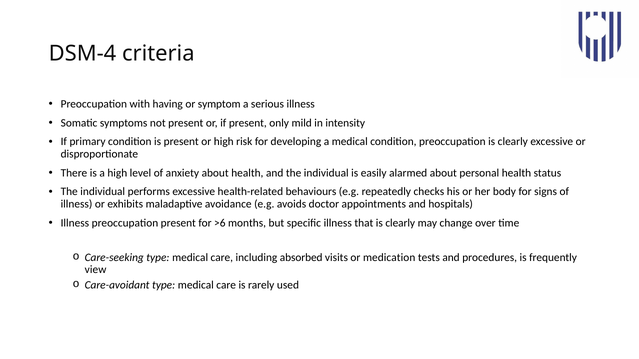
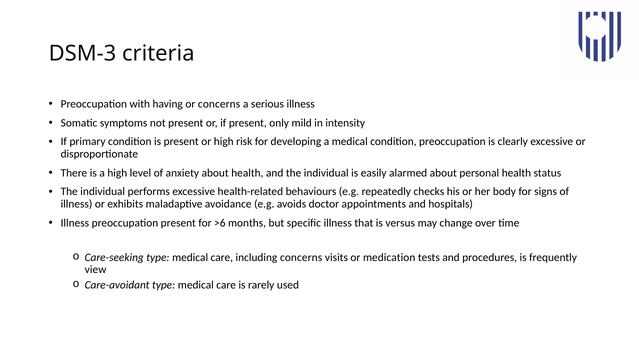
DSM-4: DSM-4 -> DSM-3
or symptom: symptom -> concerns
that is clearly: clearly -> versus
including absorbed: absorbed -> concerns
